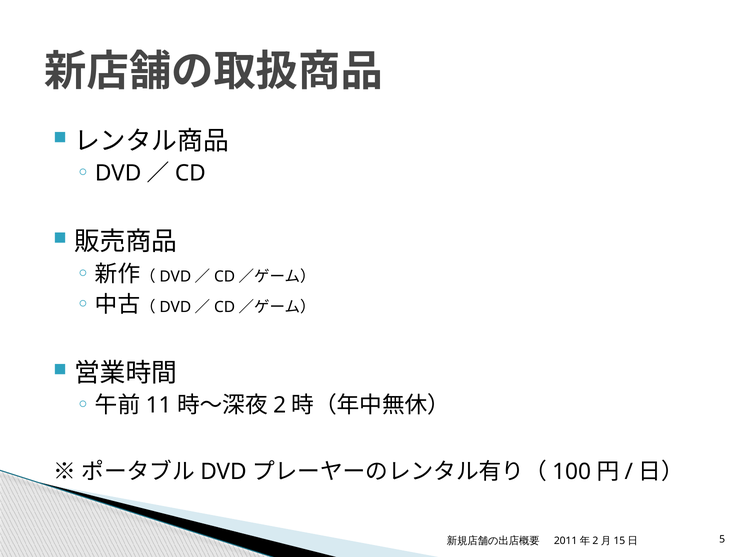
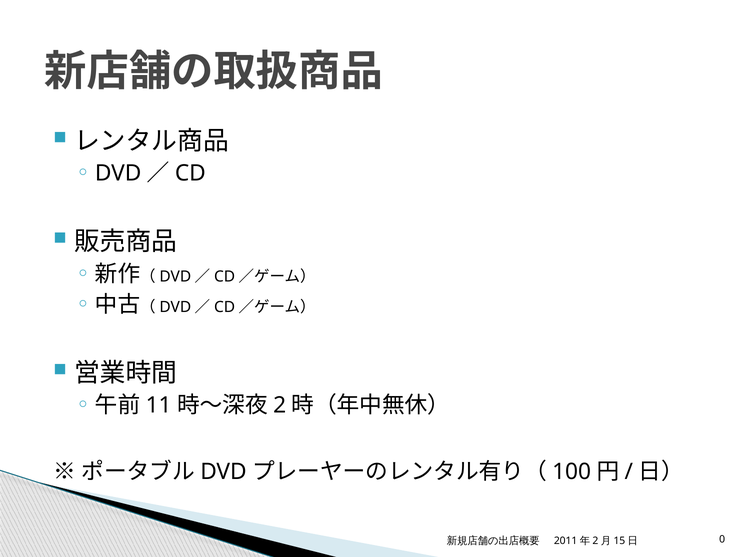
5: 5 -> 0
